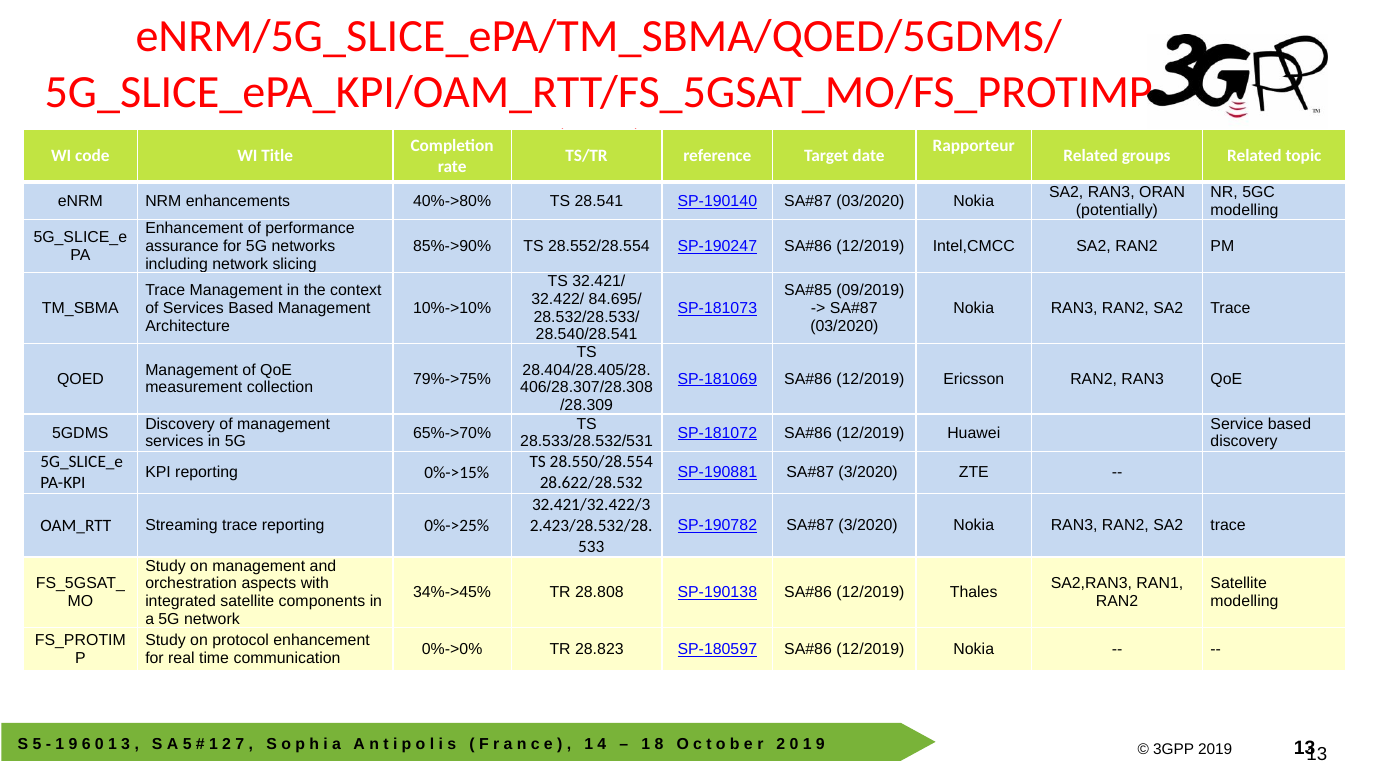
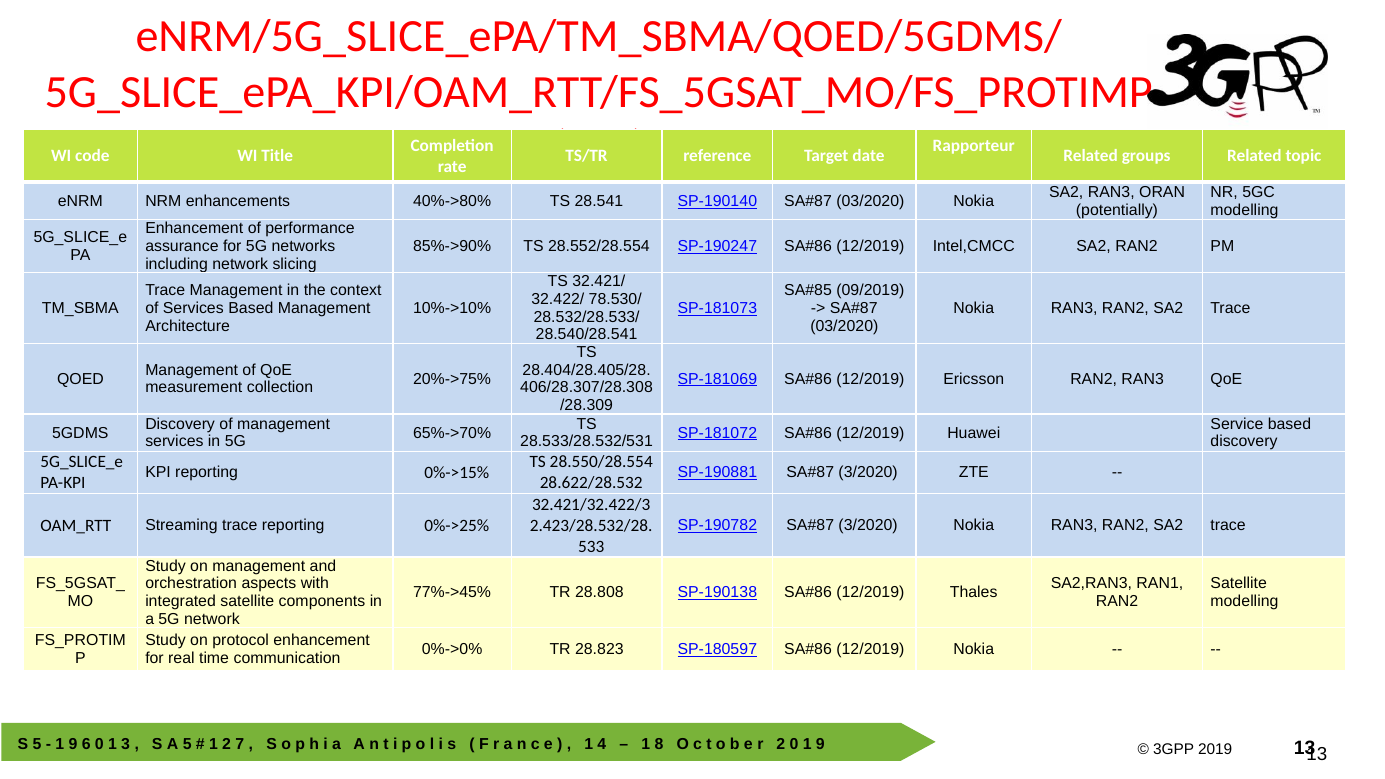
84.695/: 84.695/ -> 78.530/
79%->75%: 79%->75% -> 20%->75%
34%->45%: 34%->45% -> 77%->45%
